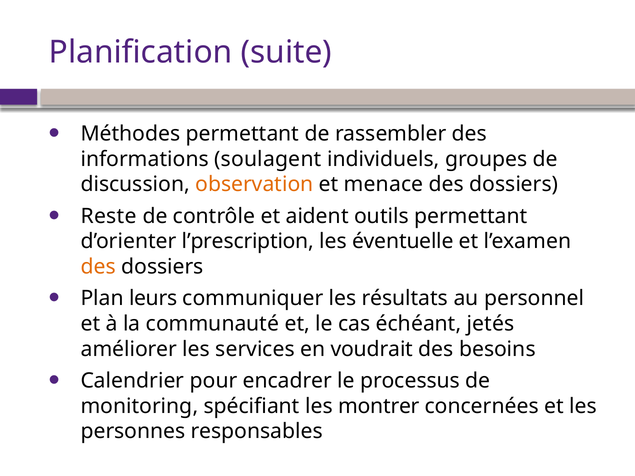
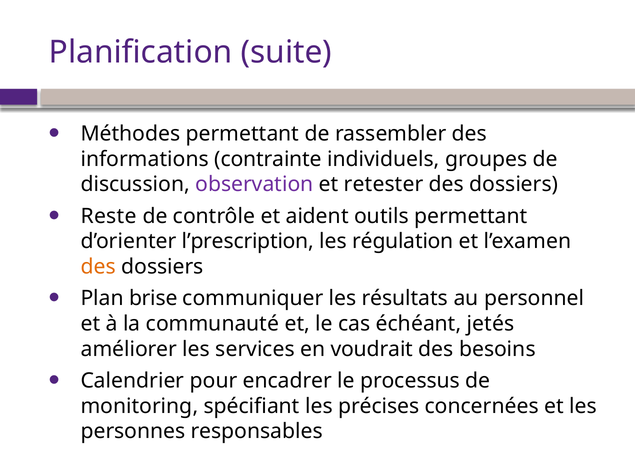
soulagent: soulagent -> contrainte
observation colour: orange -> purple
menace: menace -> retester
éventuelle: éventuelle -> régulation
leurs: leurs -> brise
montrer: montrer -> précises
